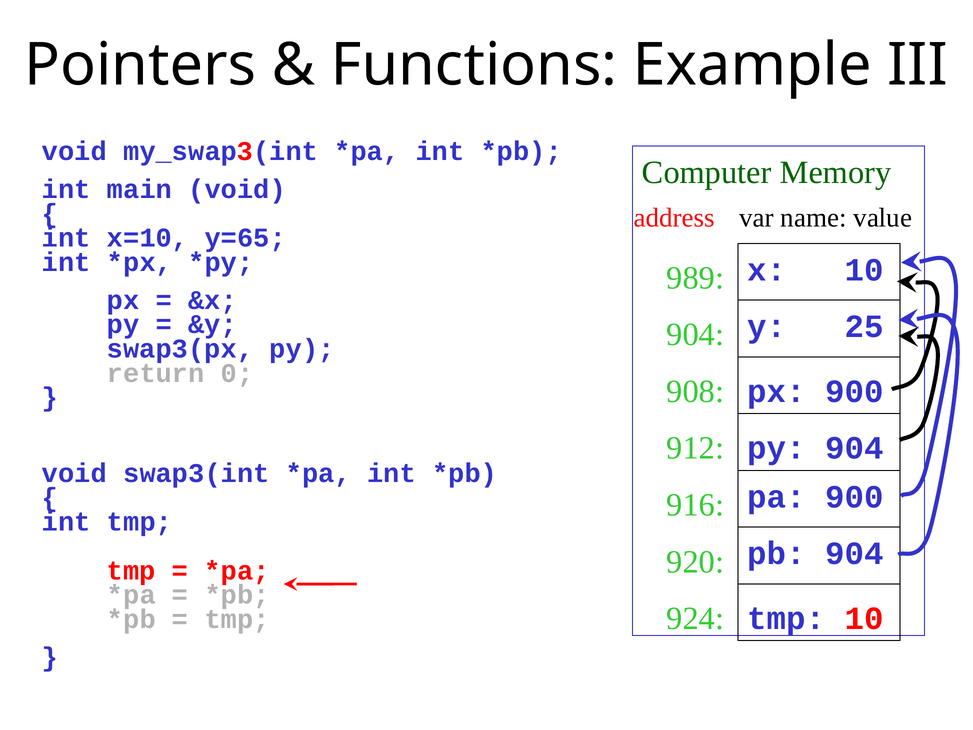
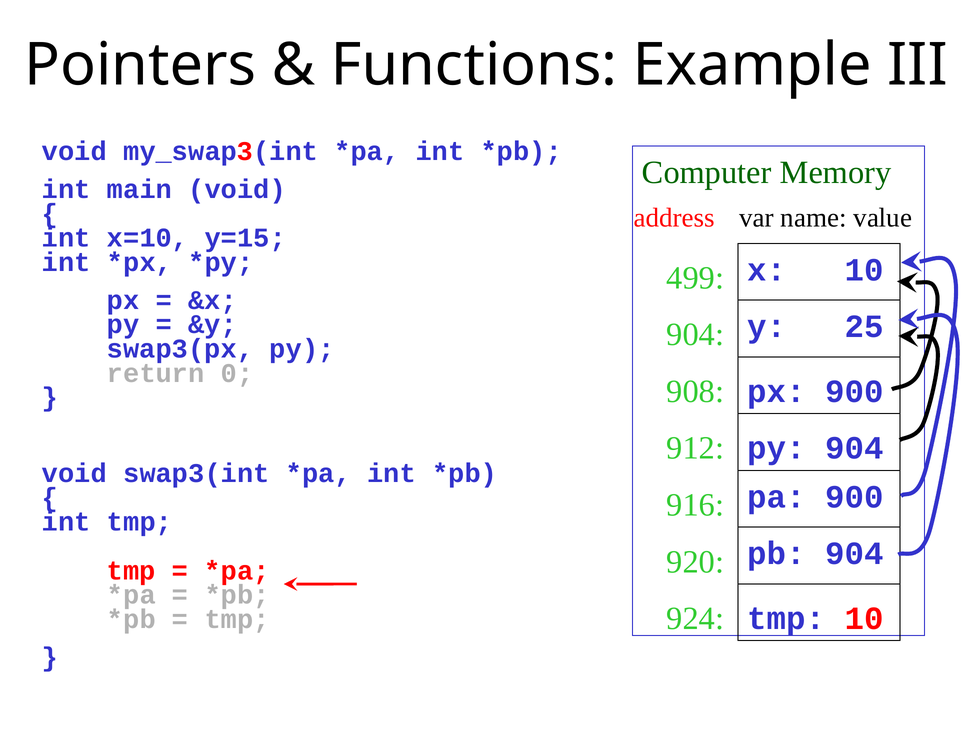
y=65: y=65 -> y=15
989: 989 -> 499
